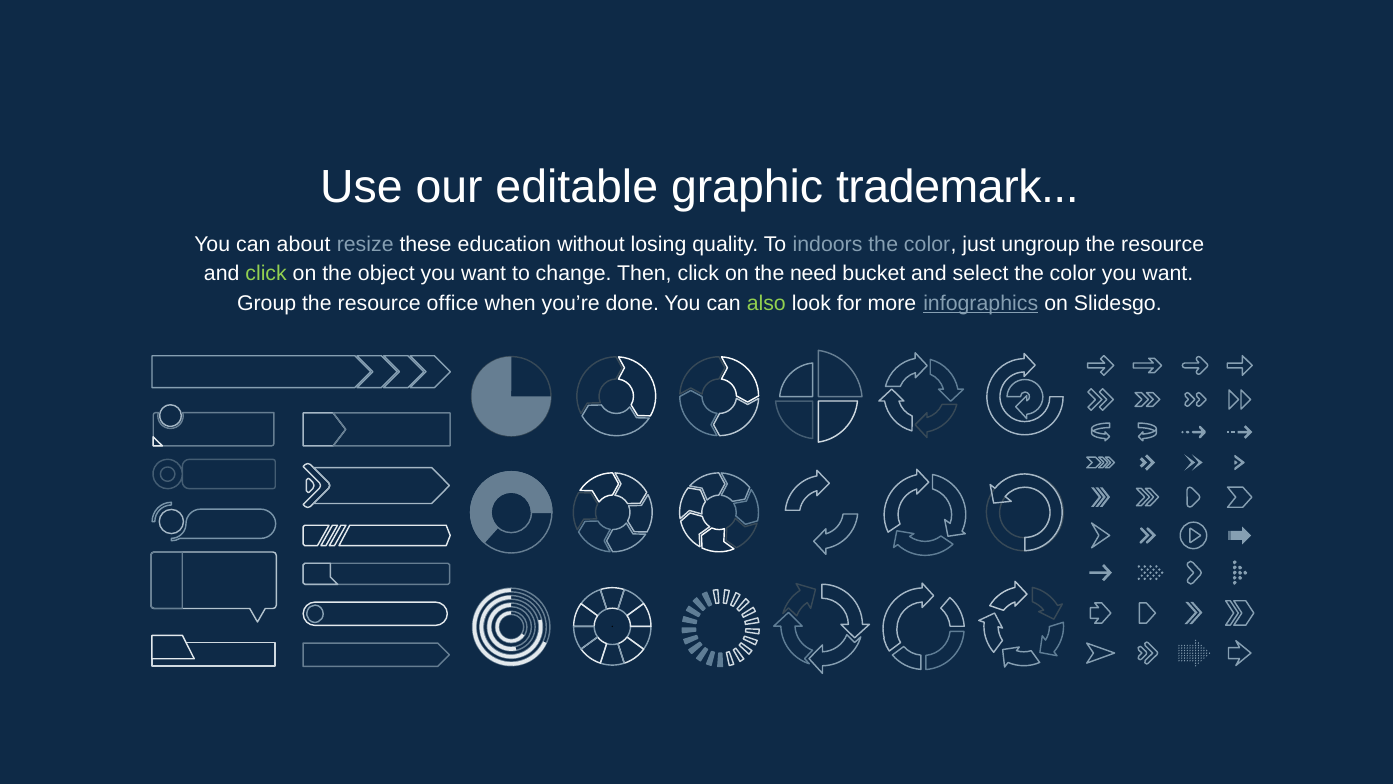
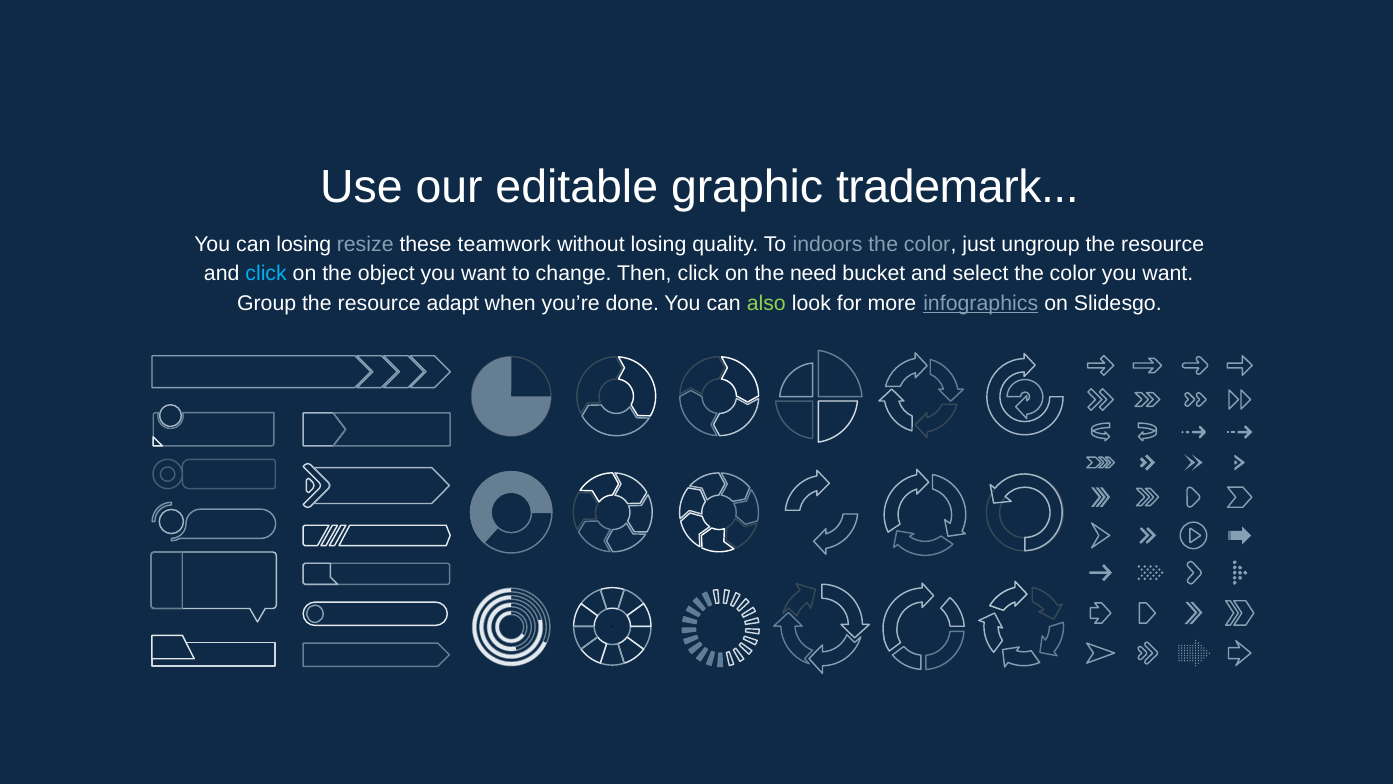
can about: about -> losing
education: education -> teamwork
click at (266, 274) colour: light green -> light blue
office: office -> adapt
